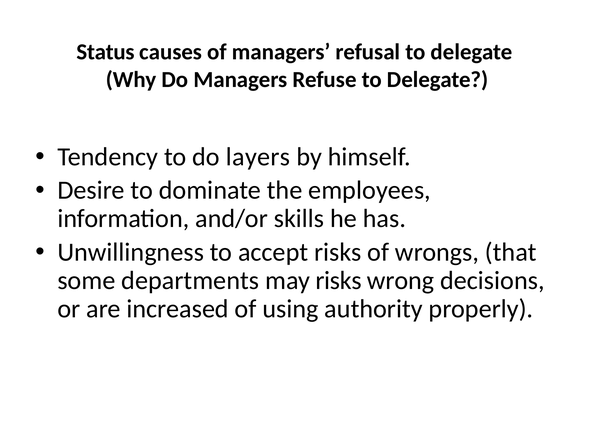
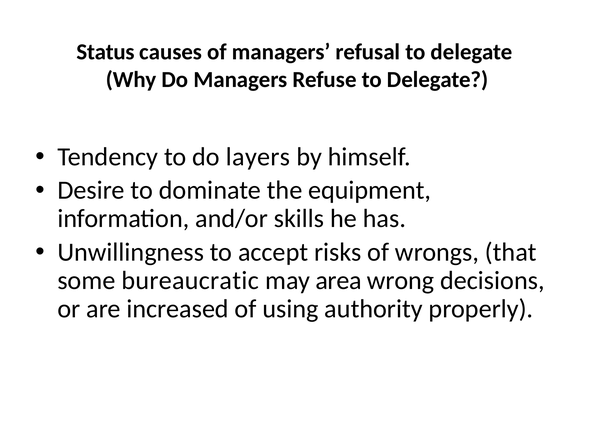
employees: employees -> equipment
departments: departments -> bureaucratic
may risks: risks -> area
